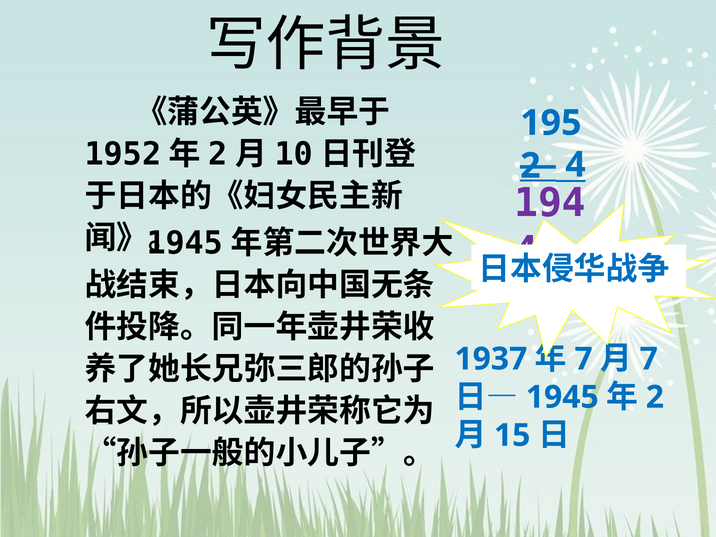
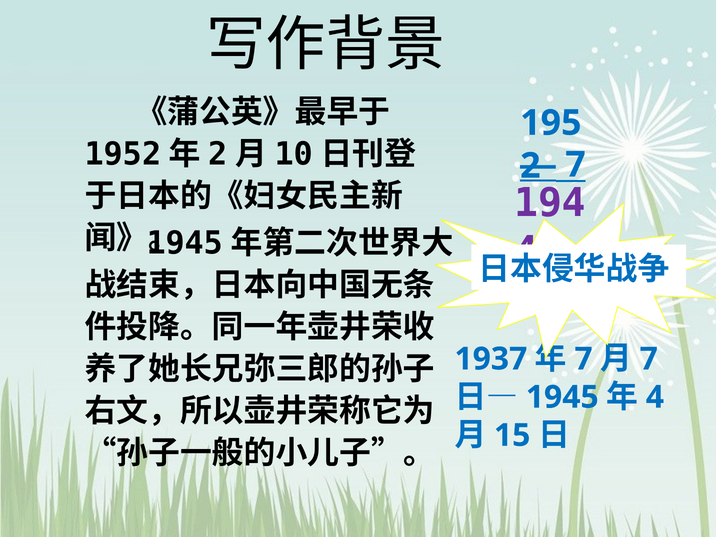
4 at (575, 165): 4 -> 7
2 at (655, 397): 2 -> 4
